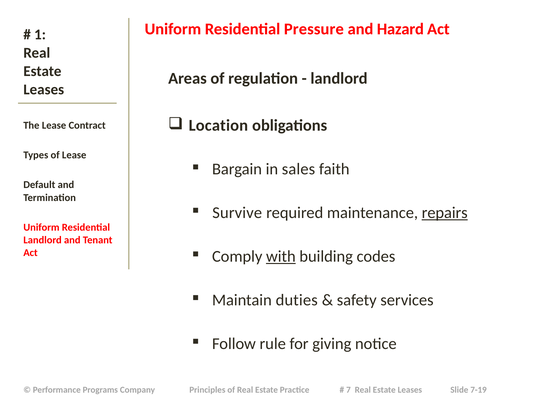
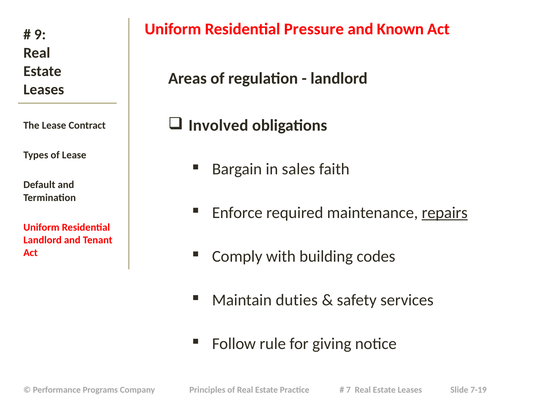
Hazard: Hazard -> Known
1: 1 -> 9
Location: Location -> Involved
Survive: Survive -> Enforce
with underline: present -> none
